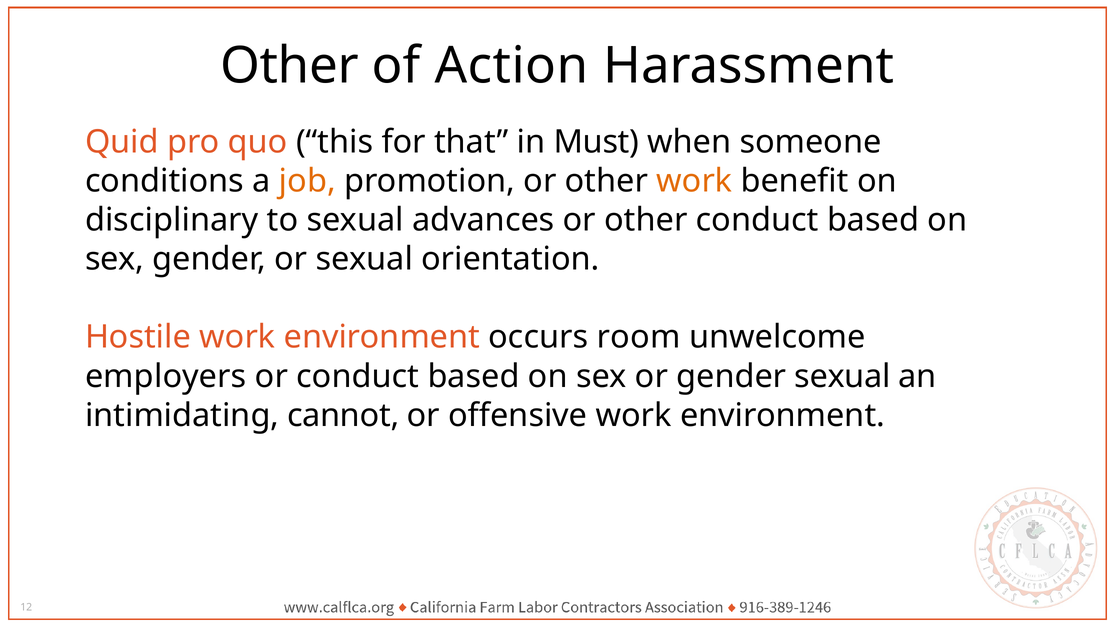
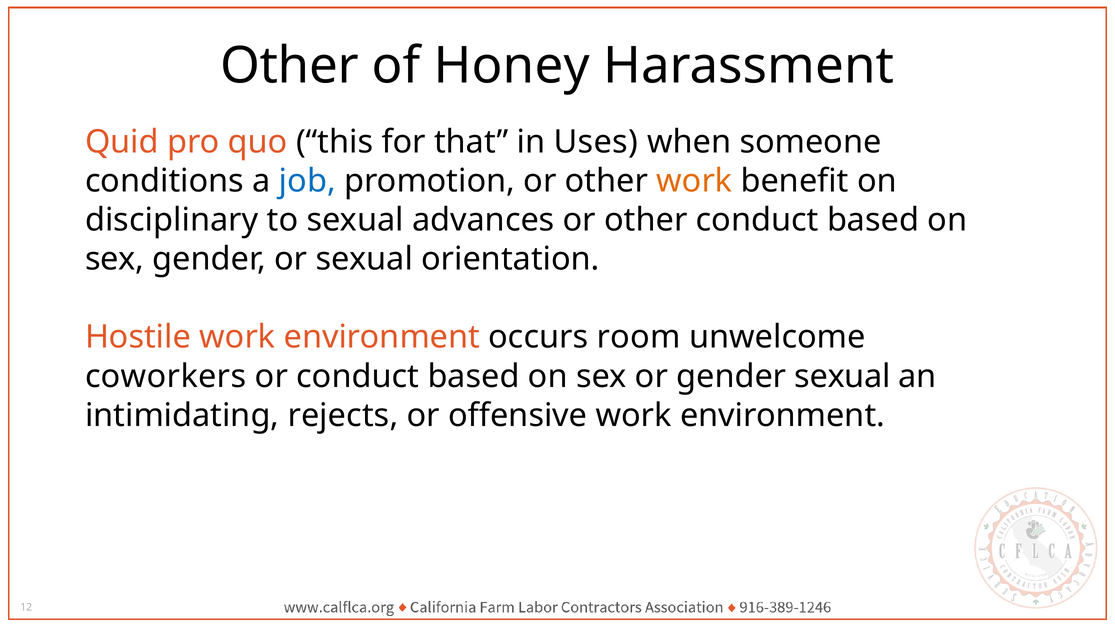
Action: Action -> Honey
Must: Must -> Uses
job colour: orange -> blue
employers: employers -> coworkers
cannot: cannot -> rejects
